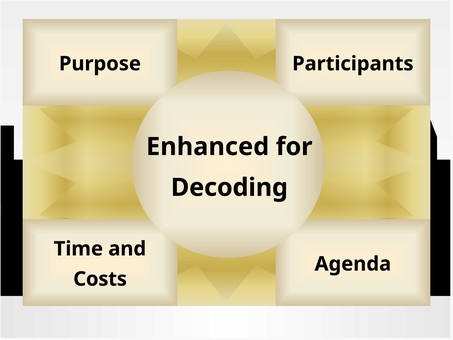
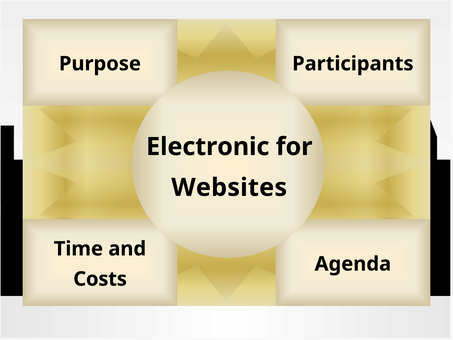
Enhanced: Enhanced -> Electronic
Decoding: Decoding -> Websites
